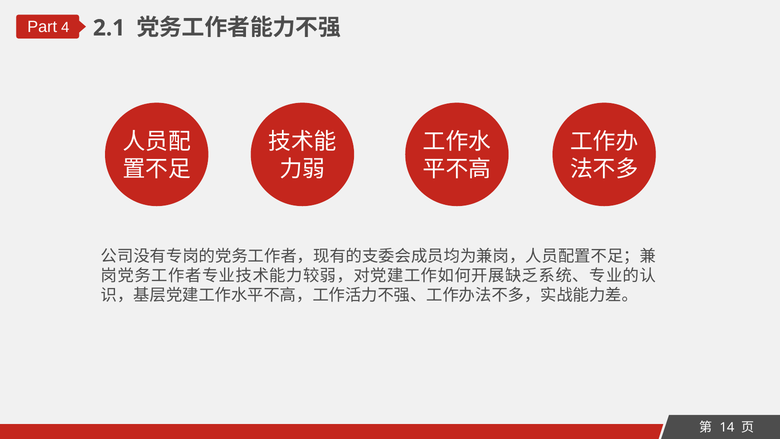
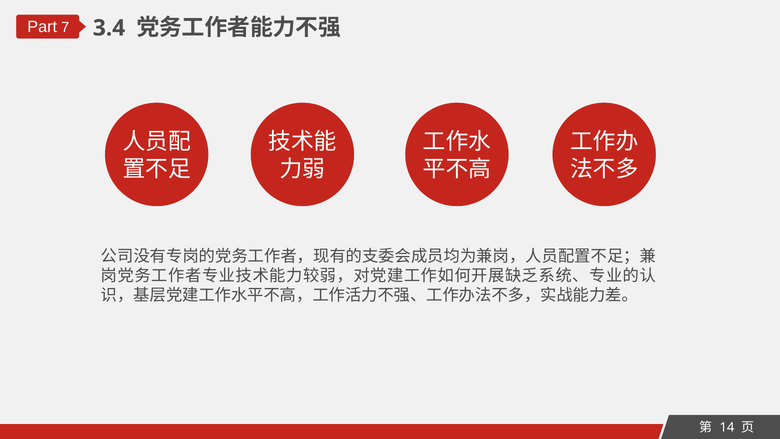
4: 4 -> 7
2.1: 2.1 -> 3.4
